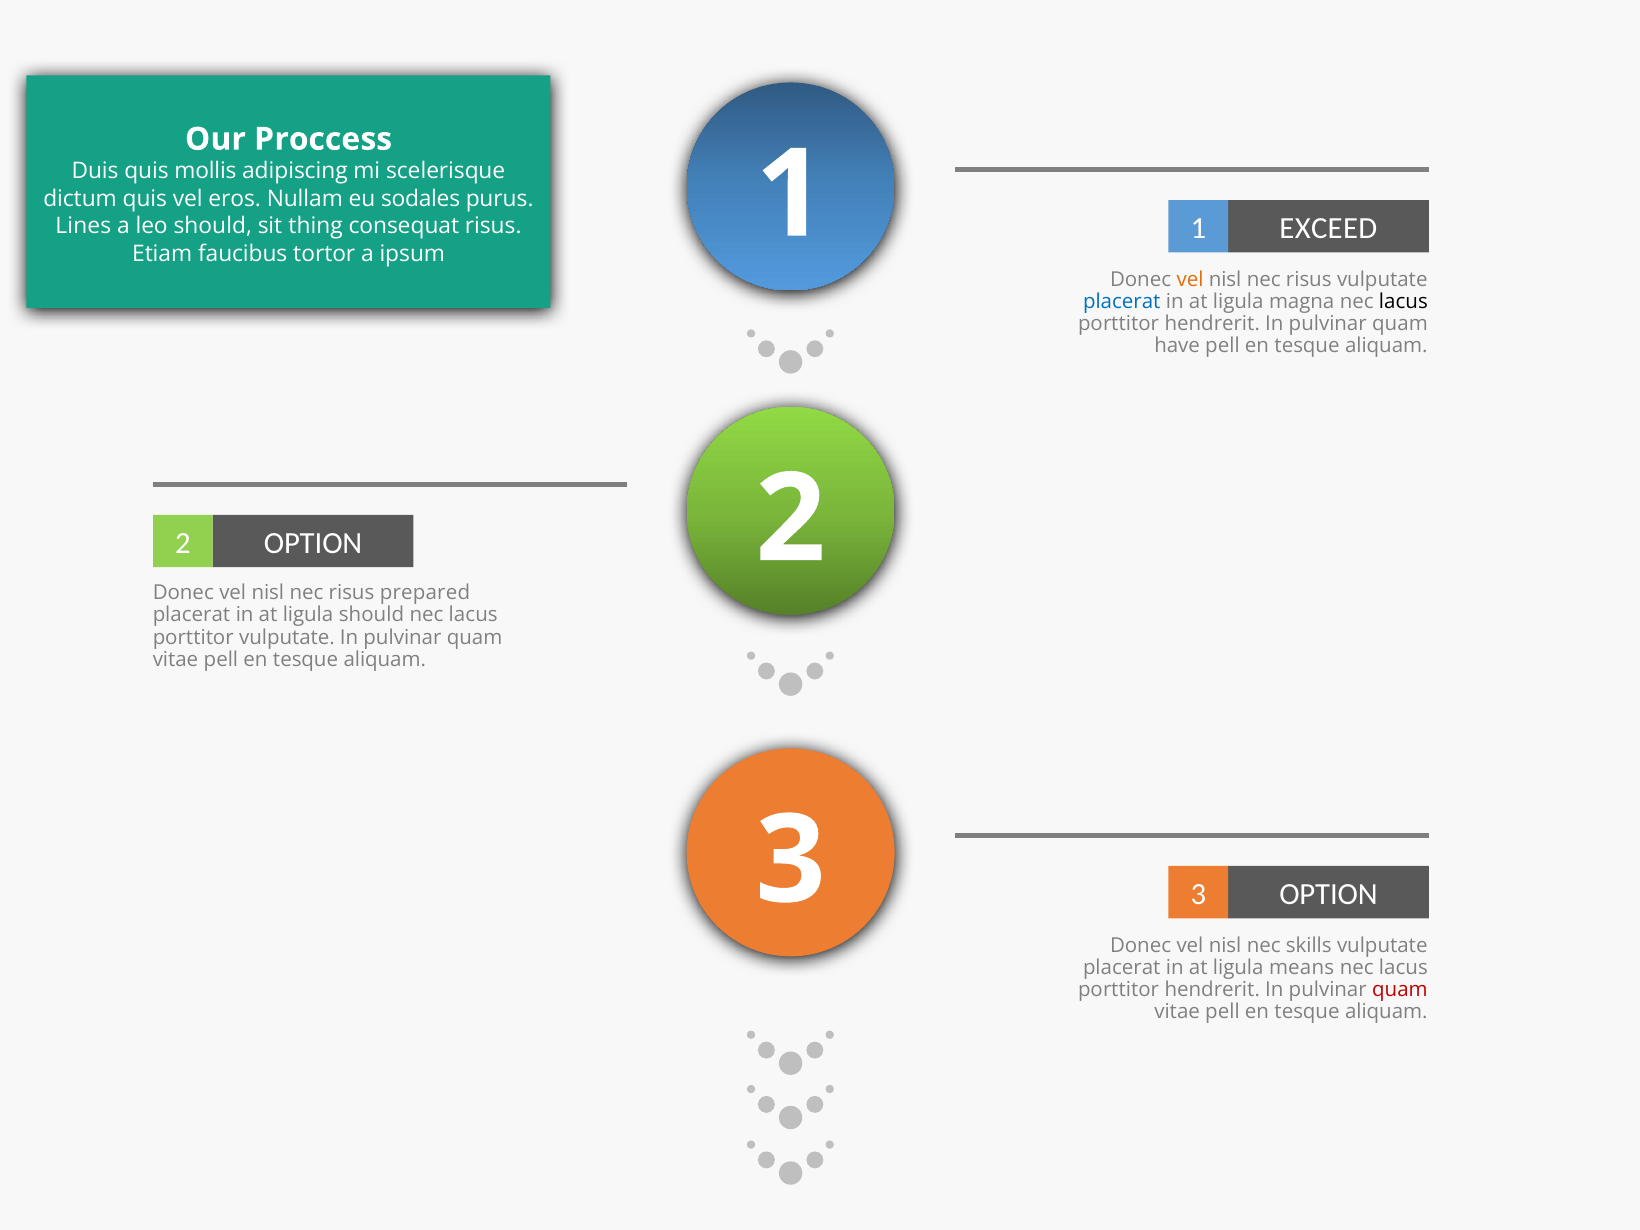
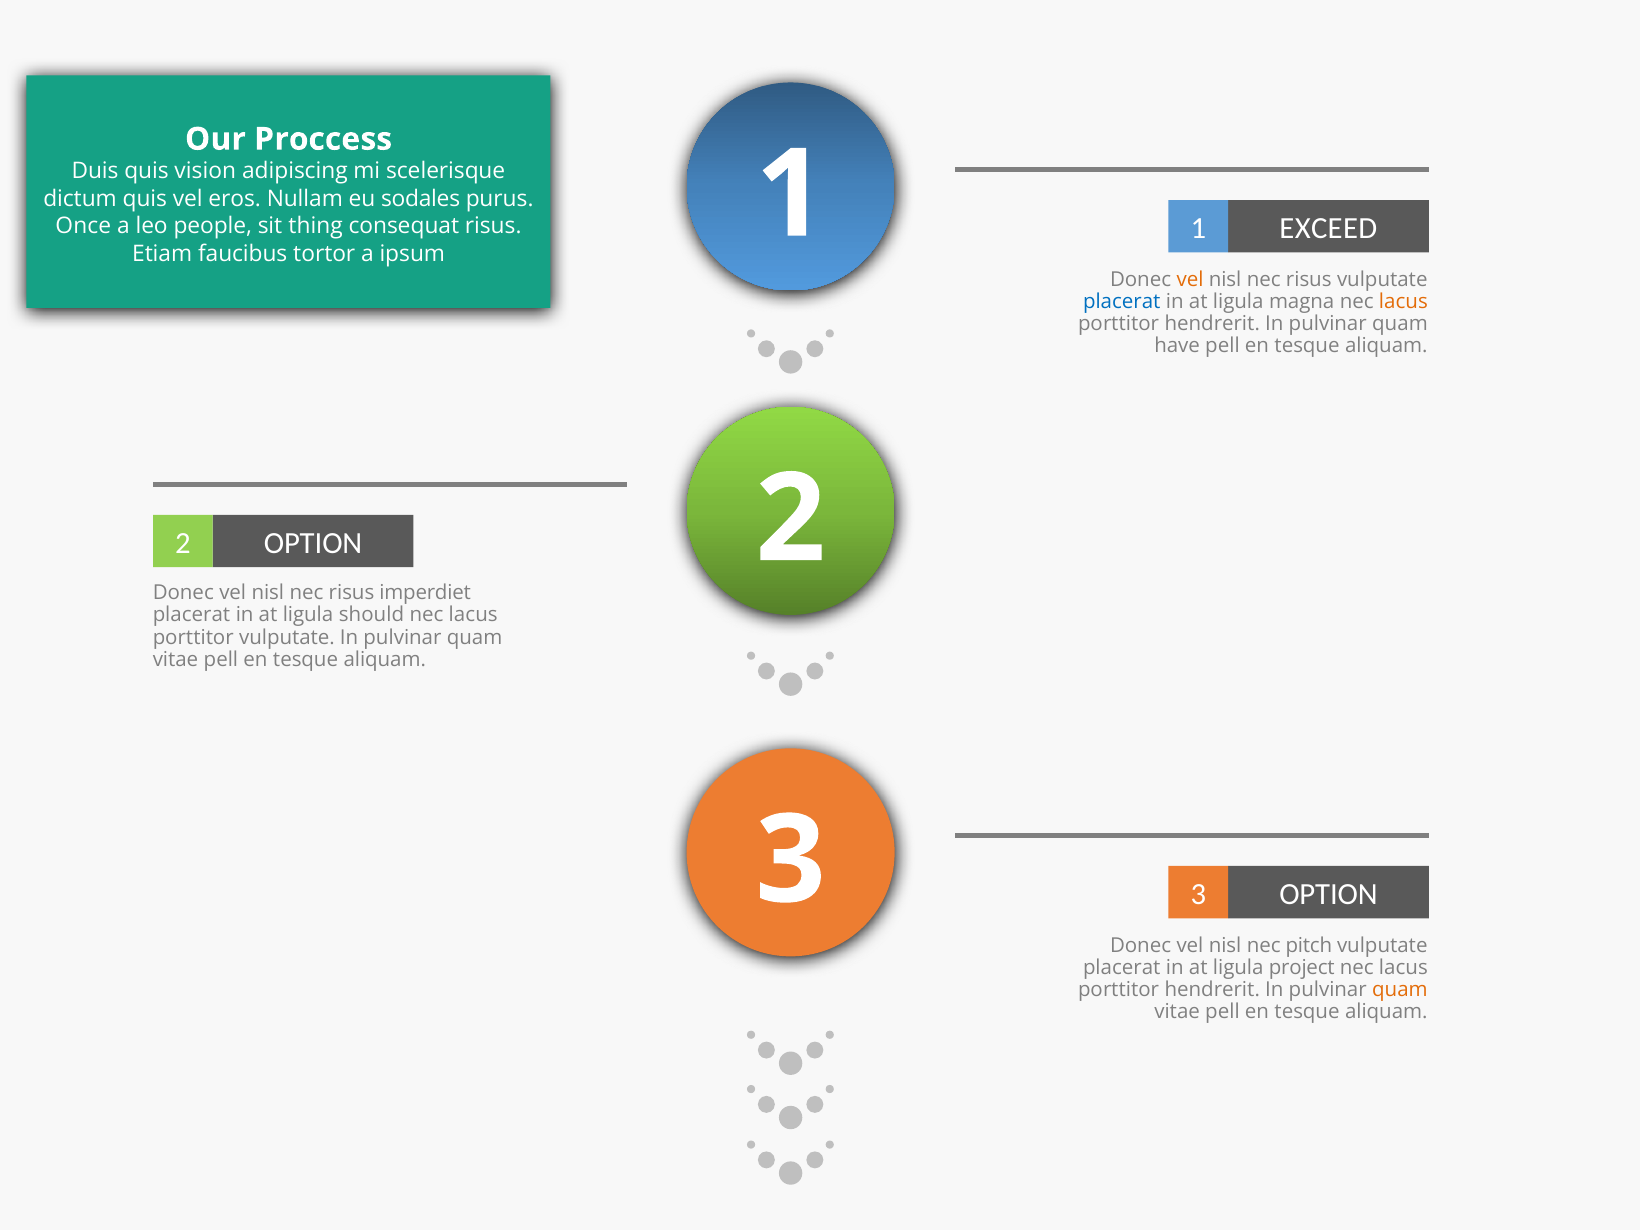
mollis: mollis -> vision
Lines: Lines -> Once
leo should: should -> people
lacus at (1403, 302) colour: black -> orange
prepared: prepared -> imperdiet
skills: skills -> pitch
means: means -> project
quam at (1400, 990) colour: red -> orange
